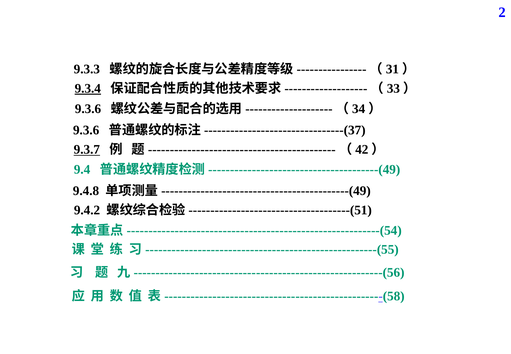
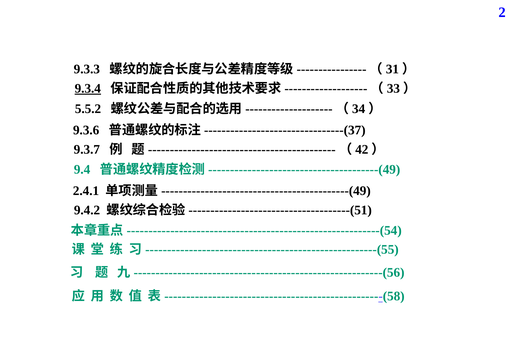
9.3.6 at (88, 109): 9.3.6 -> 5.5.2
9.3.7 underline: present -> none
9.4.8: 9.4.8 -> 2.4.1
